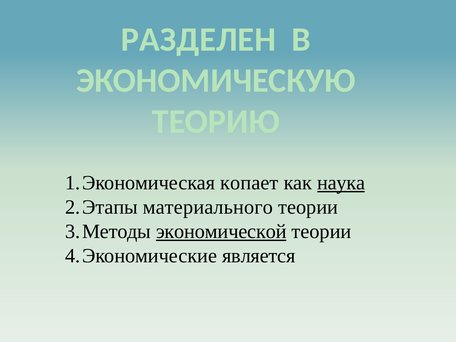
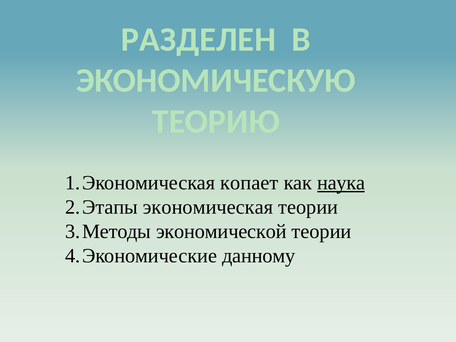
материального: материального -> экономическая
экономической underline: present -> none
является: является -> данному
